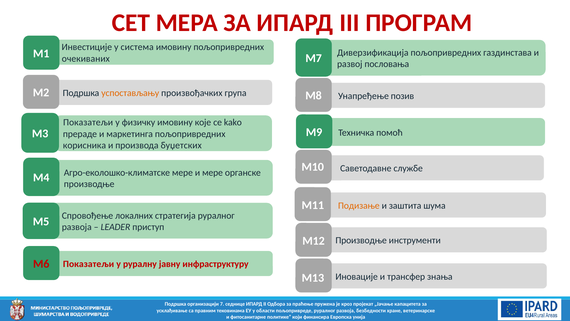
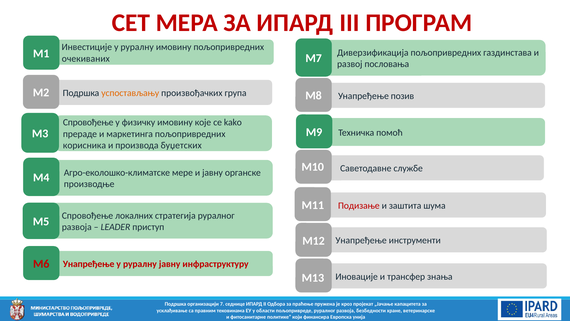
Инвестиције у система: система -> руралну
Показатељи at (88, 122): Показатељи -> Спровођење
и мере: мере -> јавну
Подизање colour: orange -> red
Производње at (361, 240): Производње -> Унапређење
Показатељи at (89, 264): Показатељи -> Унапређење
